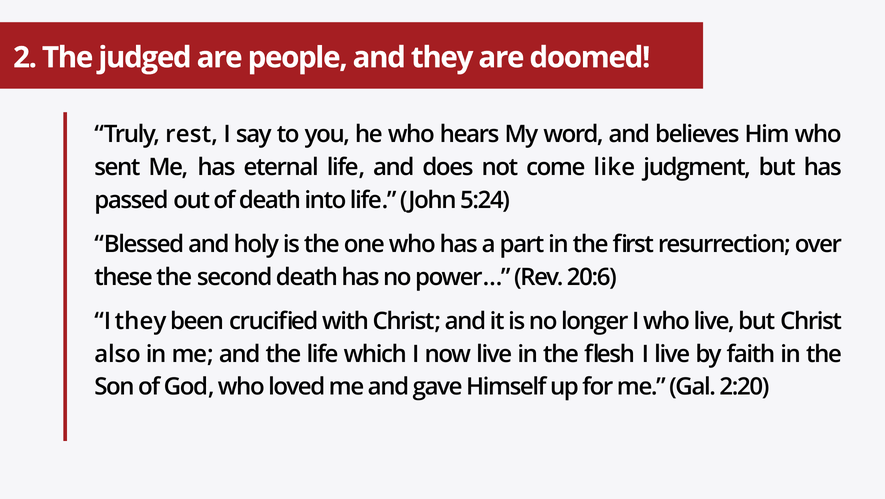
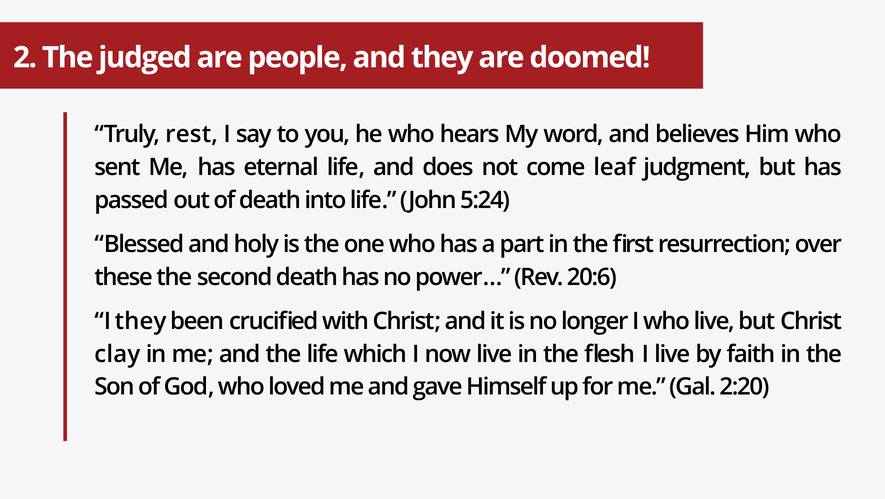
like: like -> leaf
also: also -> clay
